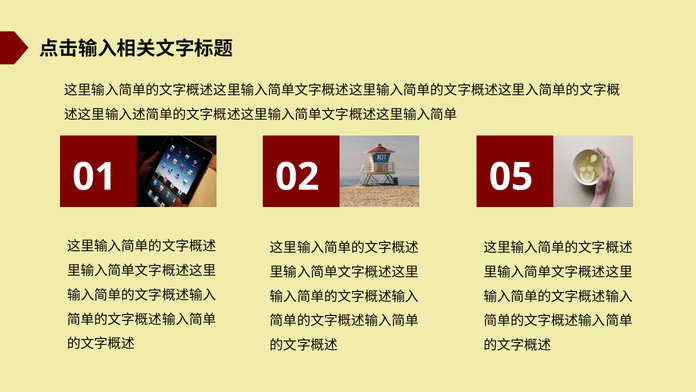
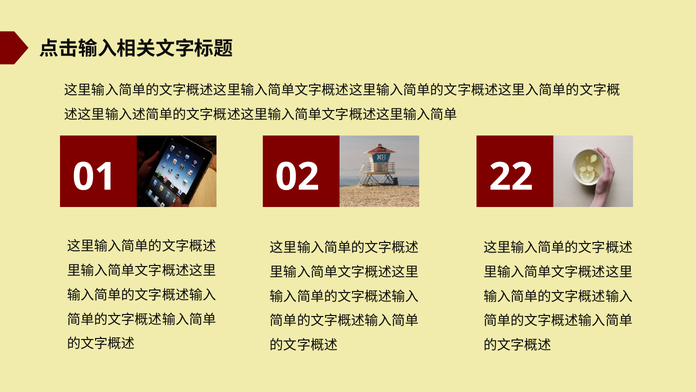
05: 05 -> 22
